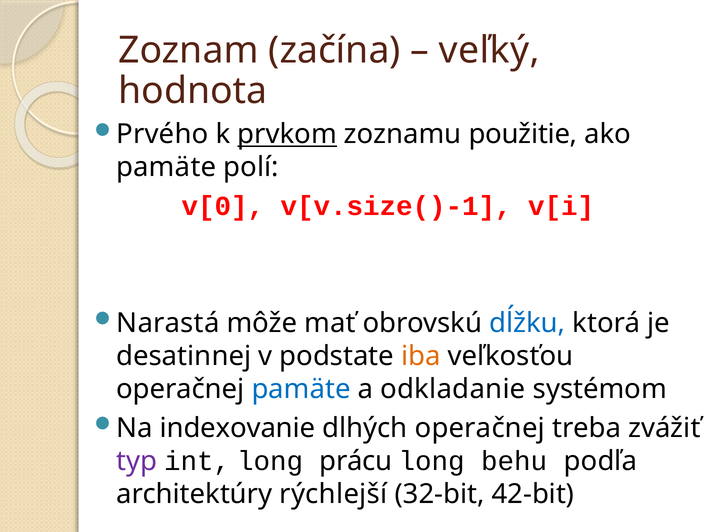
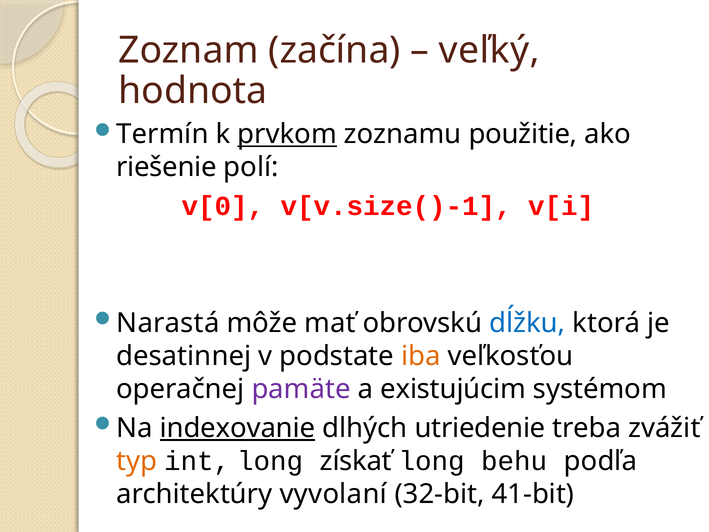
Prvého: Prvého -> Termín
pamäte at (166, 167): pamäte -> riešenie
pamäte at (301, 389) colour: blue -> purple
odkladanie: odkladanie -> existujúcim
indexovanie underline: none -> present
dlhých operačnej: operačnej -> utriedenie
typ colour: purple -> orange
prácu: prácu -> získať
rýchlejší: rýchlejší -> vyvolaní
42-bit: 42-bit -> 41-bit
